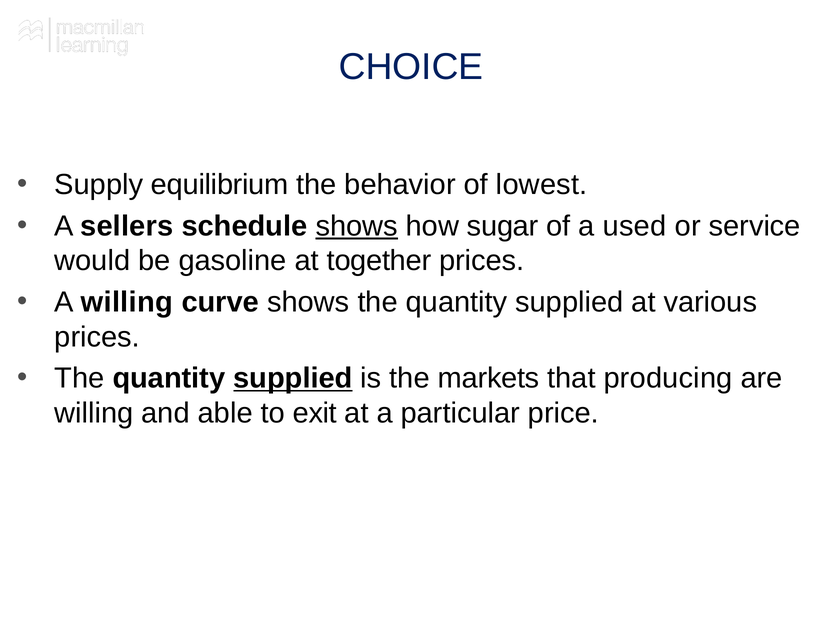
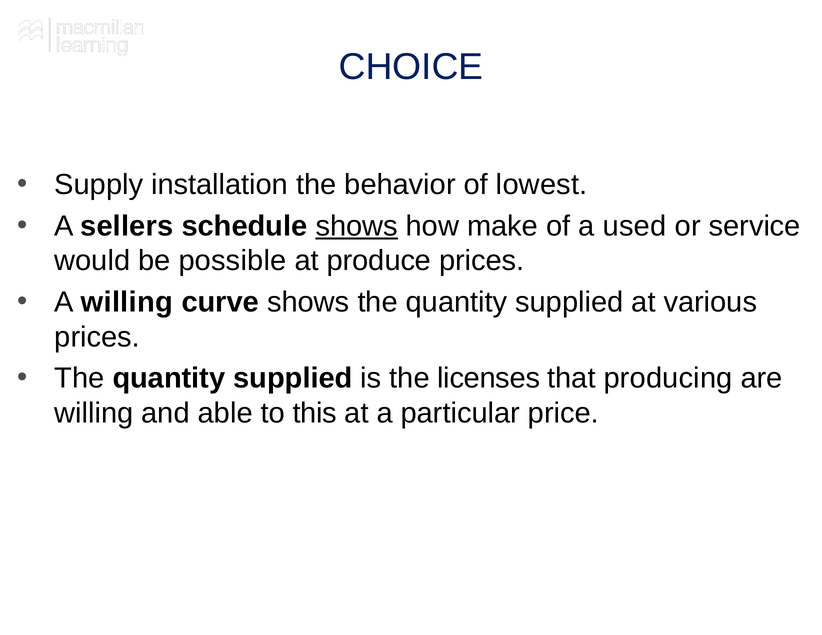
equilibrium: equilibrium -> installation
sugar: sugar -> make
gasoline: gasoline -> possible
together: together -> produce
supplied at (293, 378) underline: present -> none
markets: markets -> licenses
exit: exit -> this
